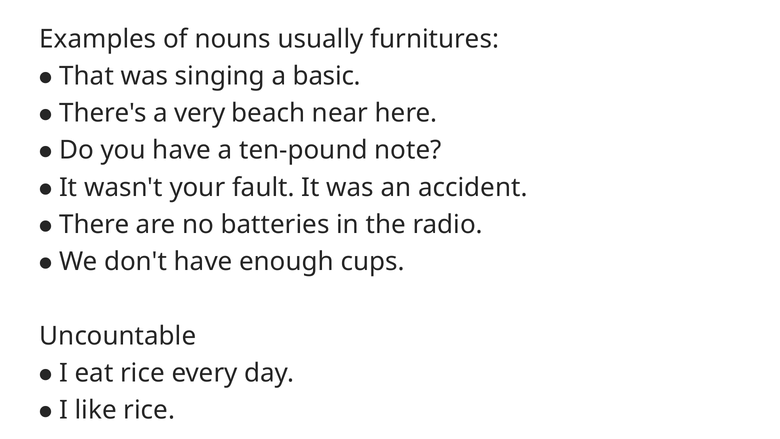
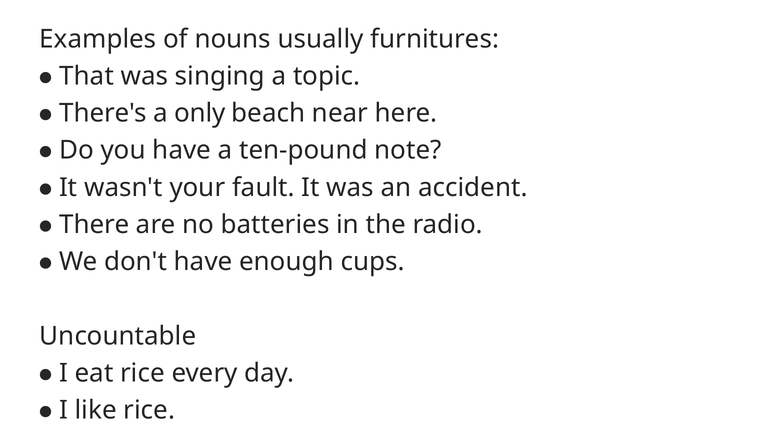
basic: basic -> topic
very: very -> only
